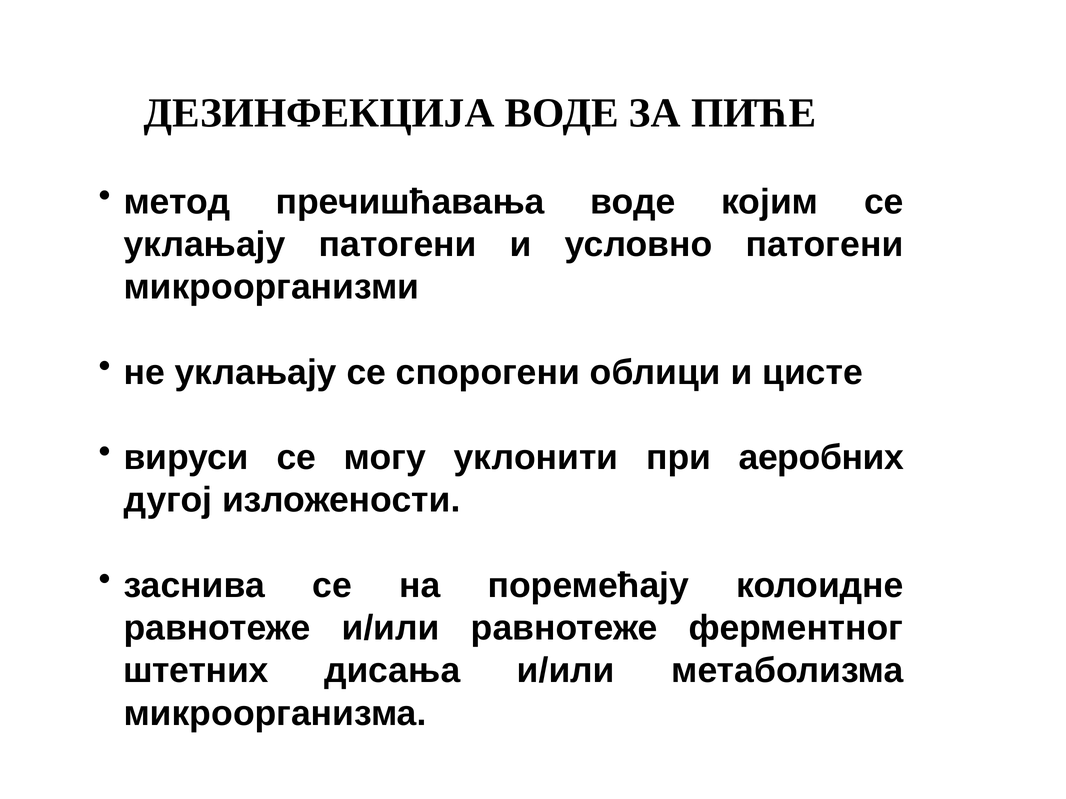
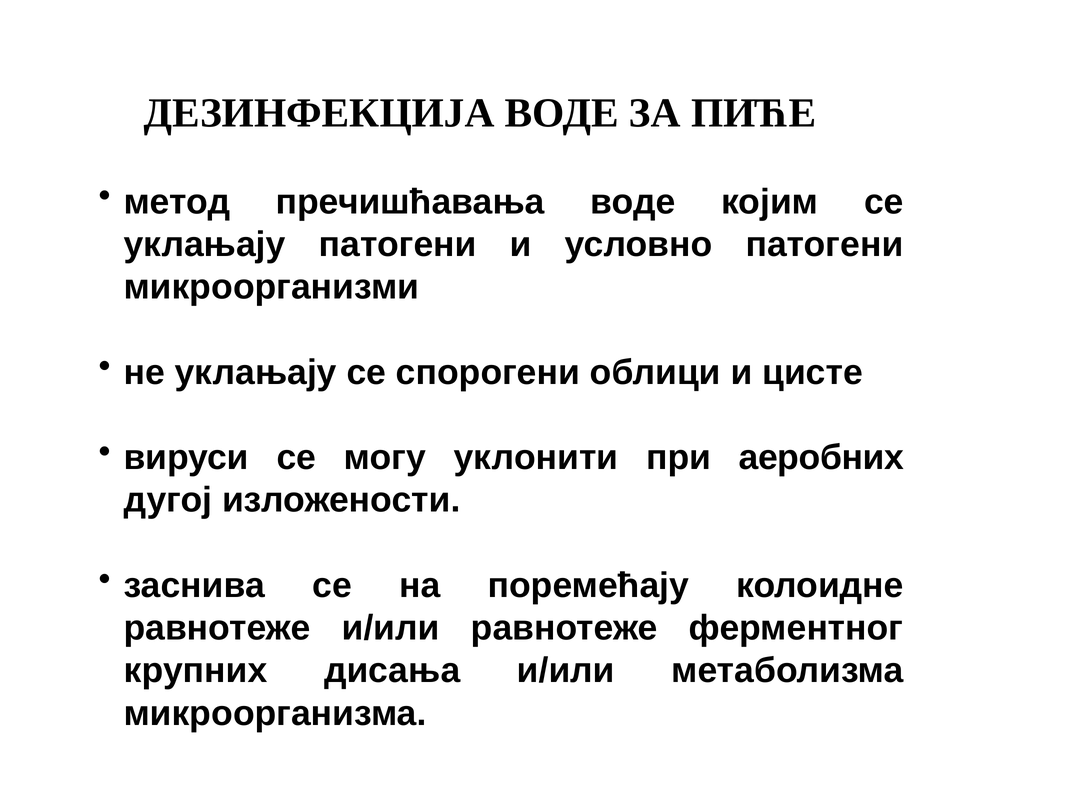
штетних: штетних -> крупних
